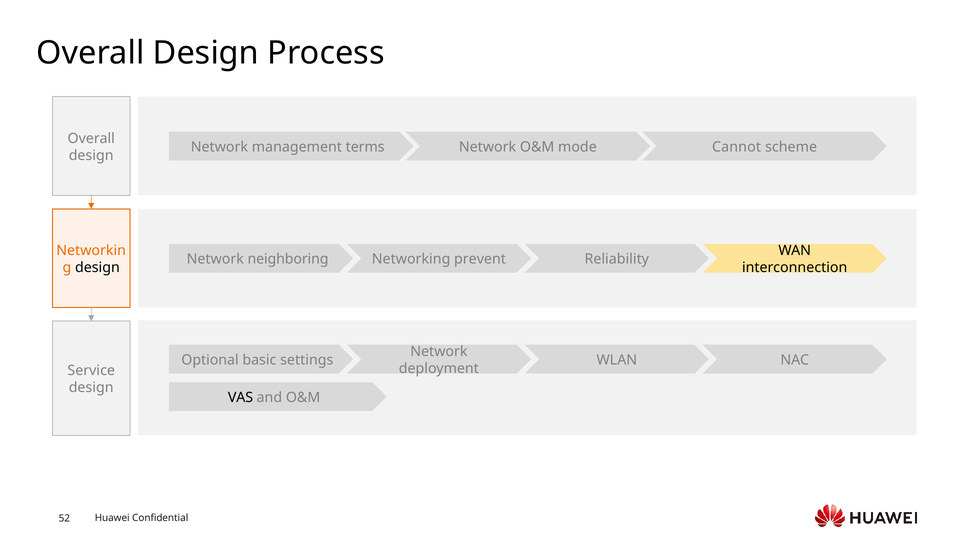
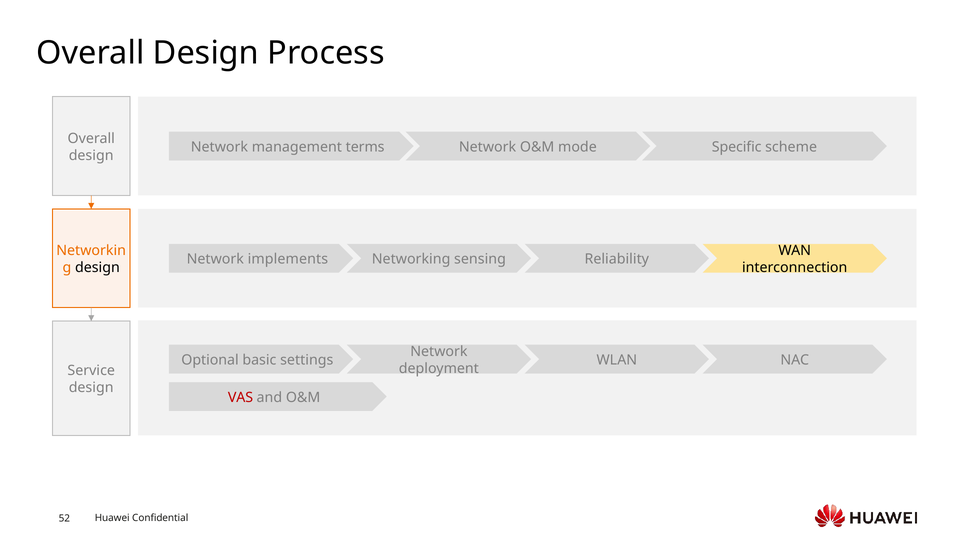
Cannot: Cannot -> Specific
neighboring: neighboring -> implements
prevent: prevent -> sensing
VAS colour: black -> red
